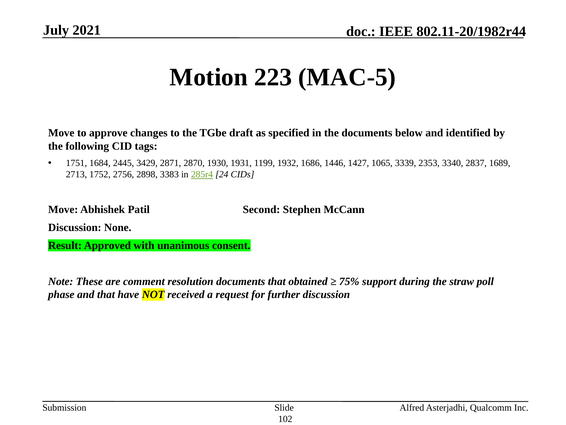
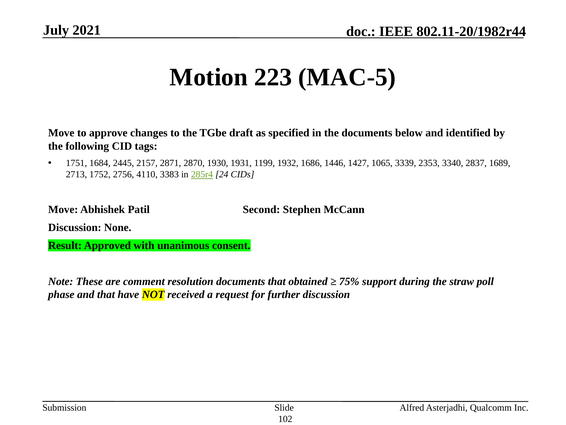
3429: 3429 -> 2157
2898: 2898 -> 4110
